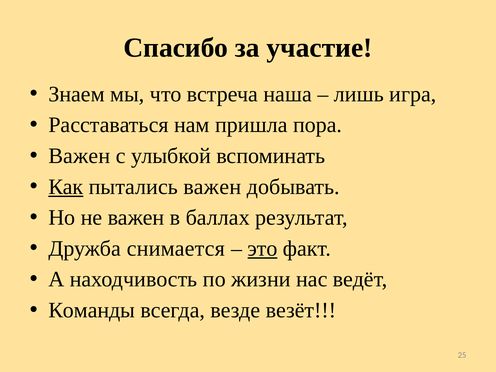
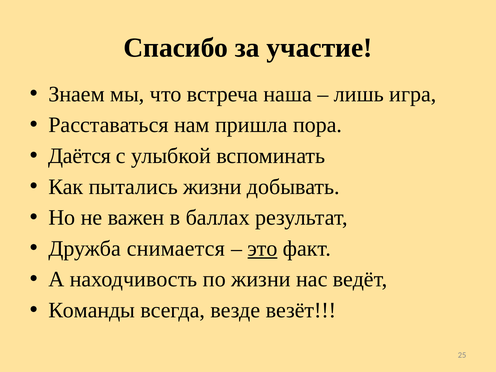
Важен at (79, 156): Важен -> Даётся
Как underline: present -> none
пытались важен: важен -> жизни
